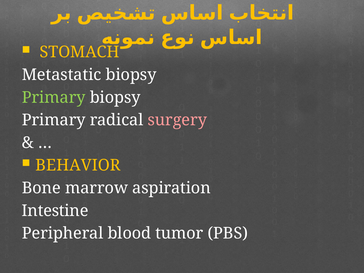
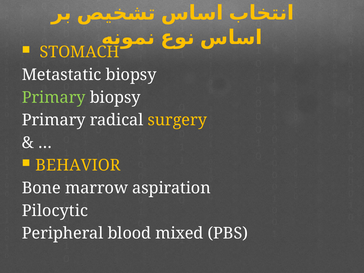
surgery colour: pink -> yellow
Intestine: Intestine -> Pilocytic
tumor: tumor -> mixed
